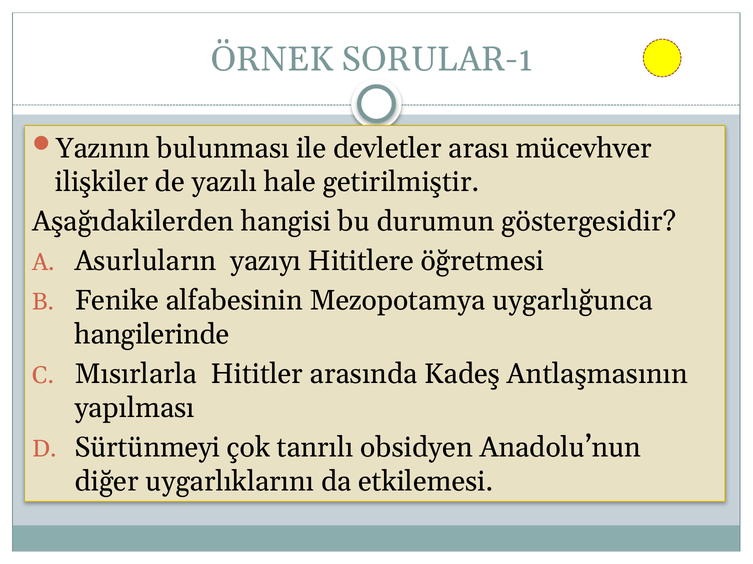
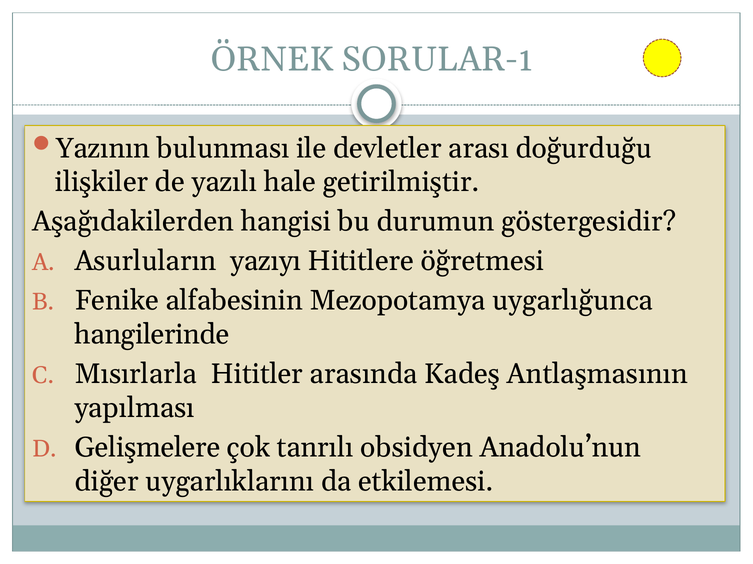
mücevhver: mücevhver -> doğurduğu
Sürtünmeyi: Sürtünmeyi -> Gelişmelere
